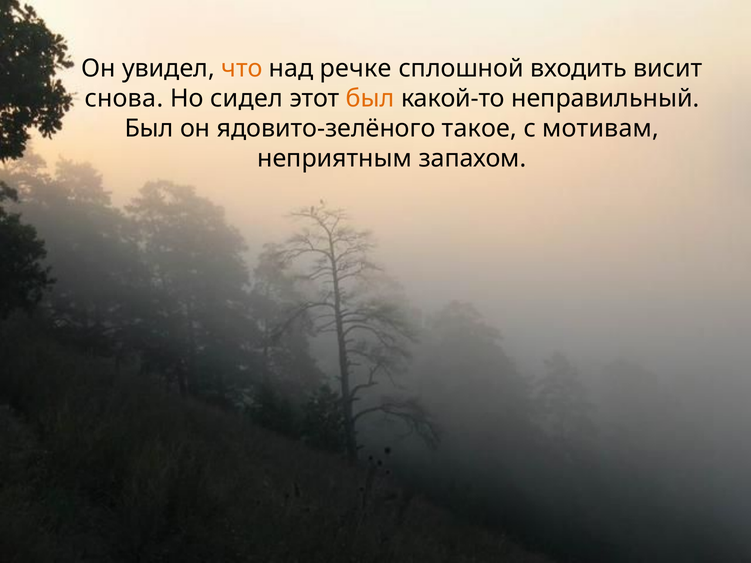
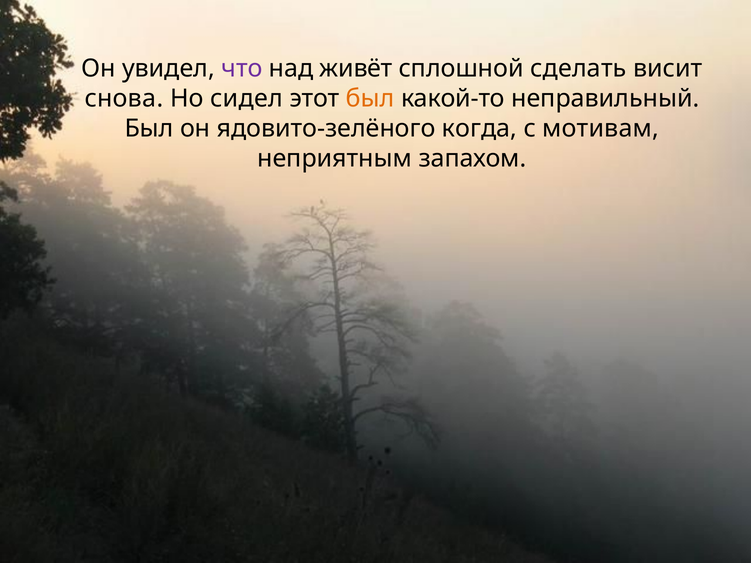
что colour: orange -> purple
речке: речке -> живёт
входить: входить -> сделать
такое: такое -> когда
